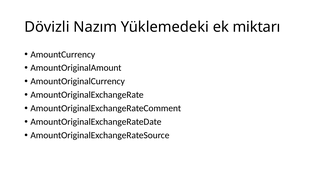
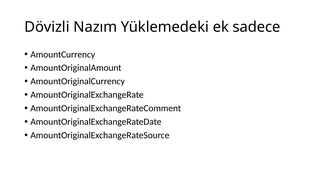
miktarı: miktarı -> sadece
